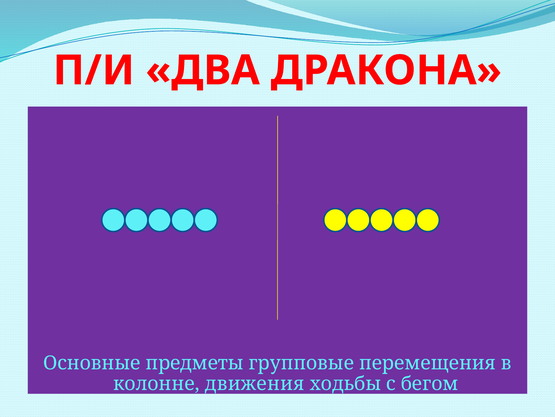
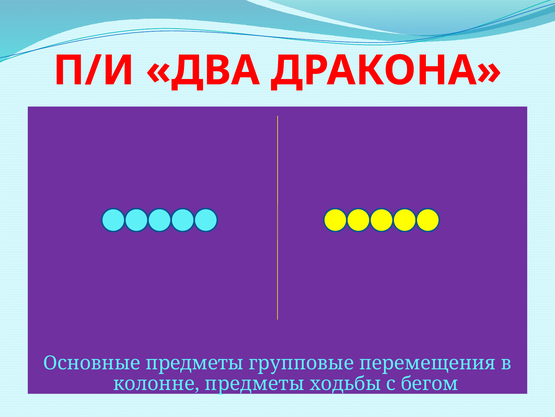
колонне движения: движения -> предметы
